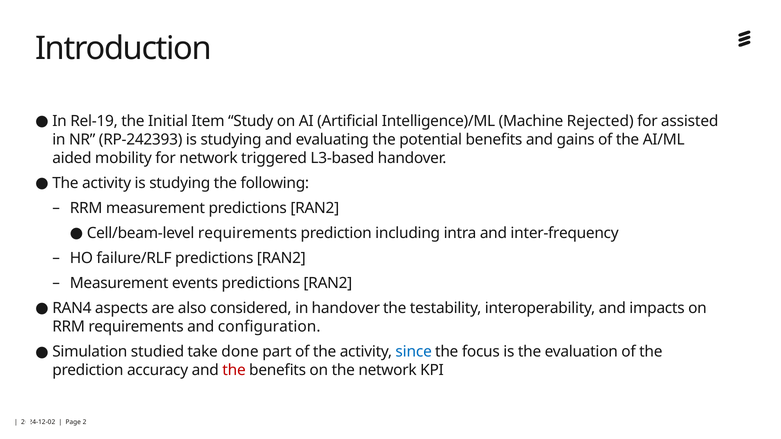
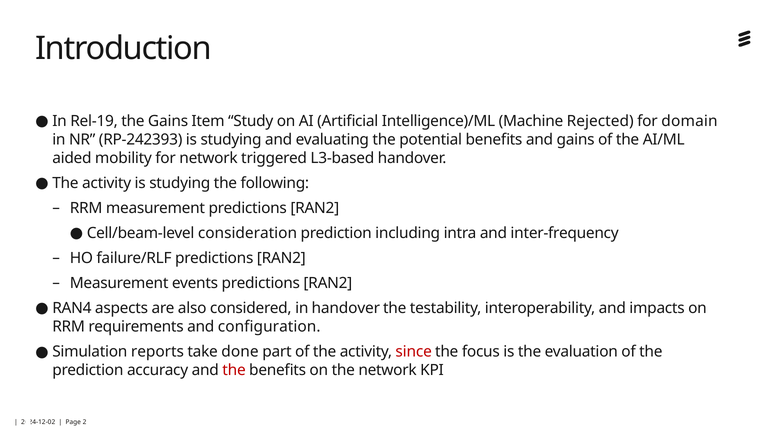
the Initial: Initial -> Gains
assisted: assisted -> domain
Cell/beam-level requirements: requirements -> consideration
studied: studied -> reports
since colour: blue -> red
